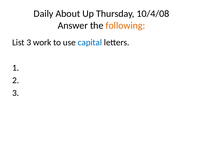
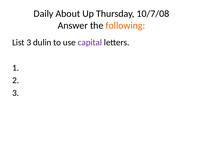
10/4/08: 10/4/08 -> 10/7/08
work: work -> dulin
capital colour: blue -> purple
